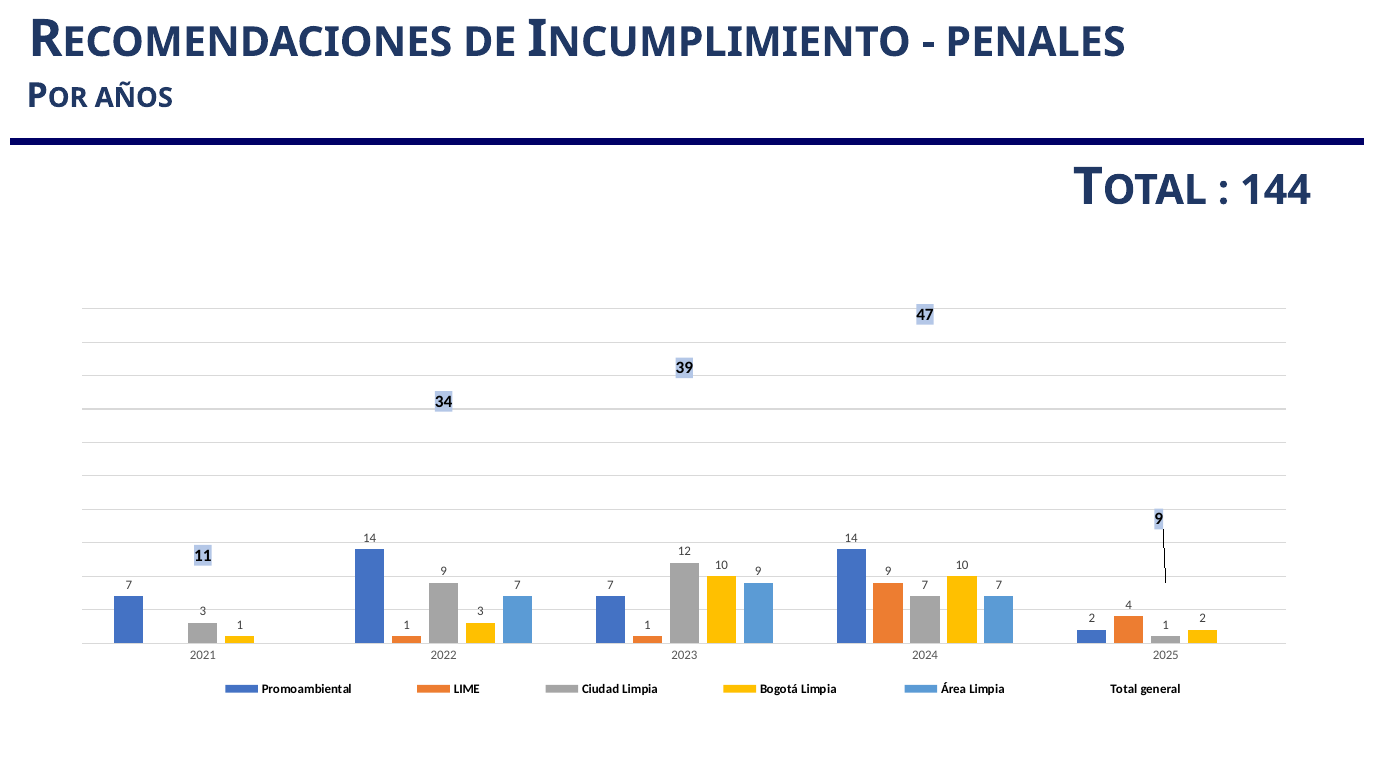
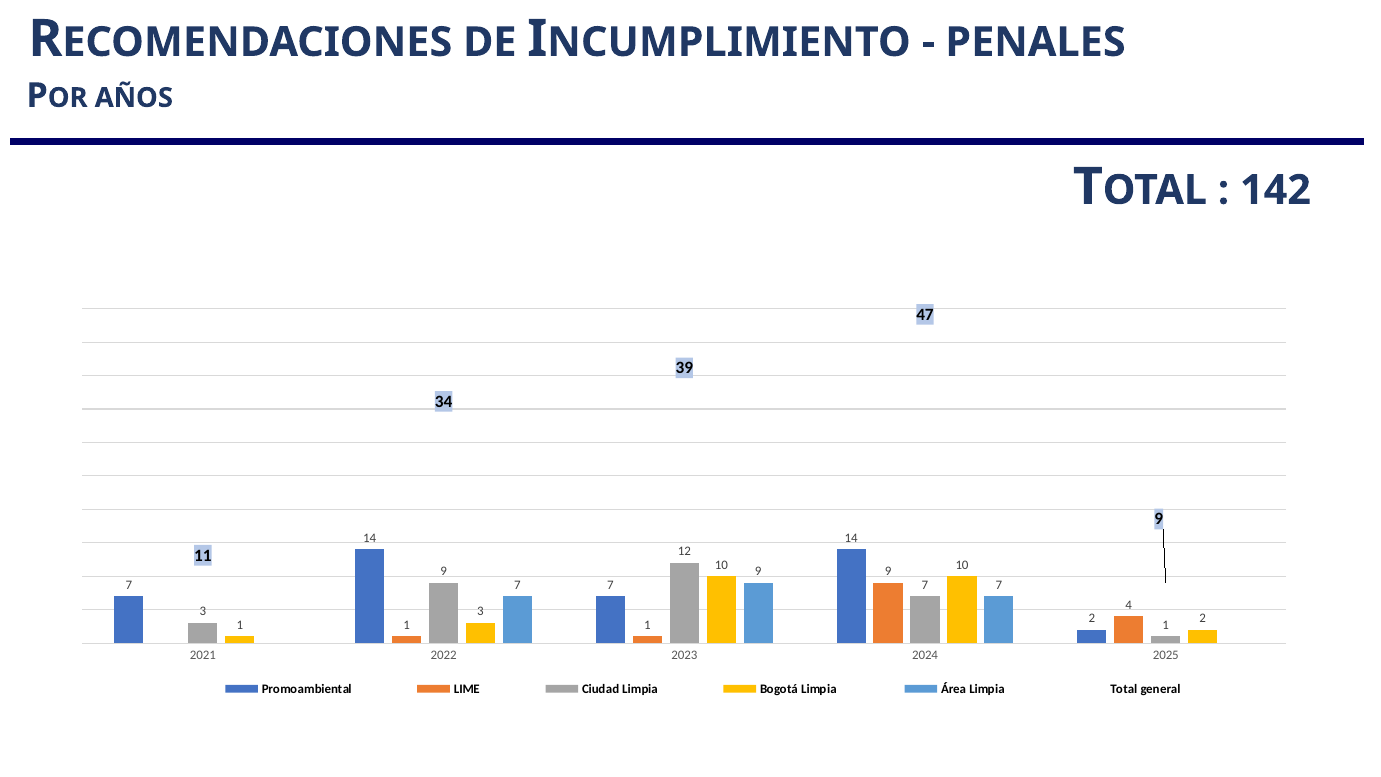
144: 144 -> 142
